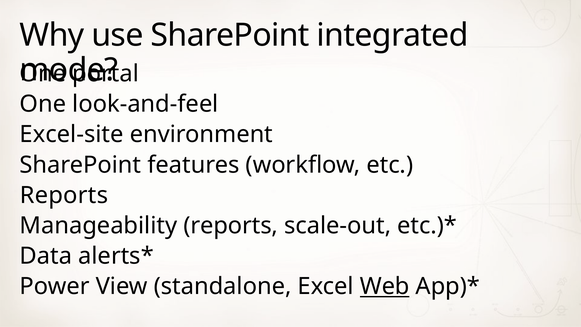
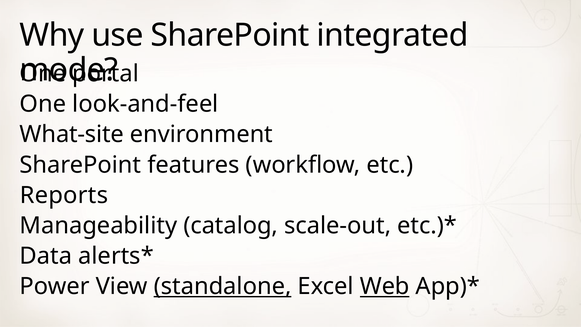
Excel-site: Excel-site -> What-site
Manageability reports: reports -> catalog
standalone underline: none -> present
